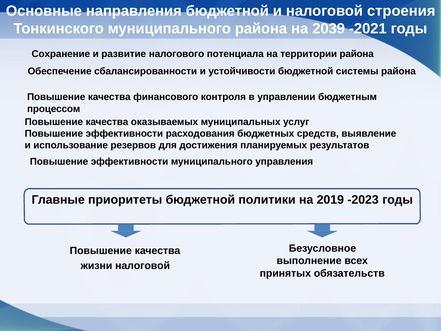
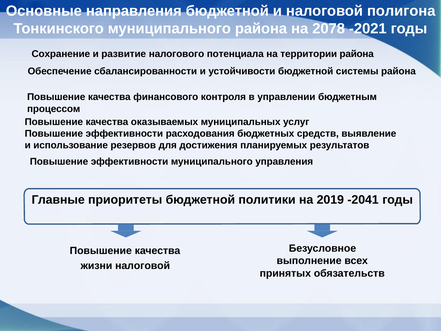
строения: строения -> полигона
2039: 2039 -> 2078
-2023: -2023 -> -2041
